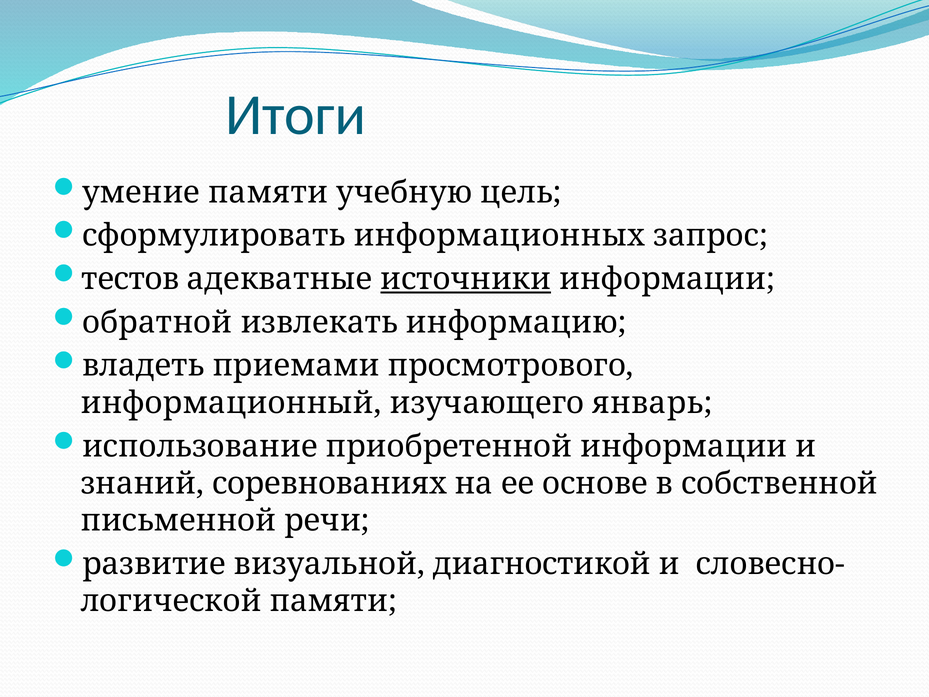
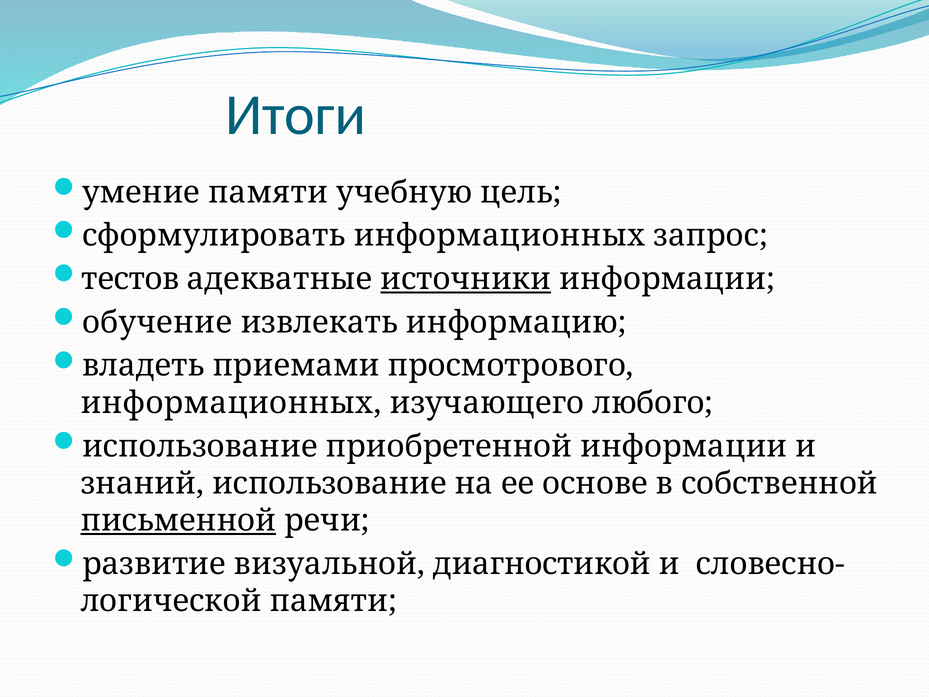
обратной: обратной -> обучение
информационный at (231, 403): информационный -> информационных
январь: январь -> любого
знаний соревнованиях: соревнованиях -> использование
письменной underline: none -> present
